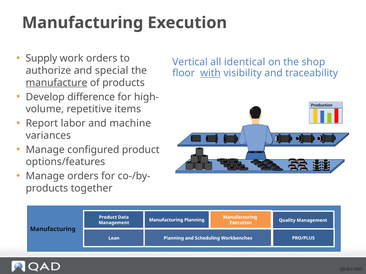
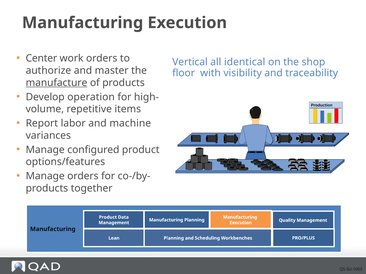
Supply: Supply -> Center
special: special -> master
with underline: present -> none
difference: difference -> operation
